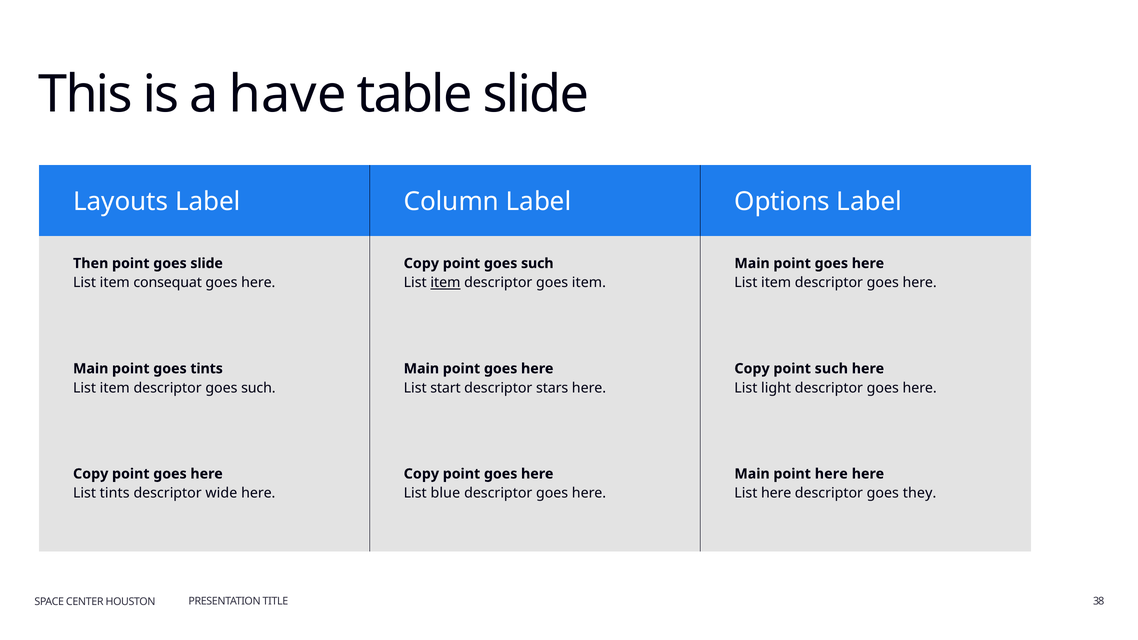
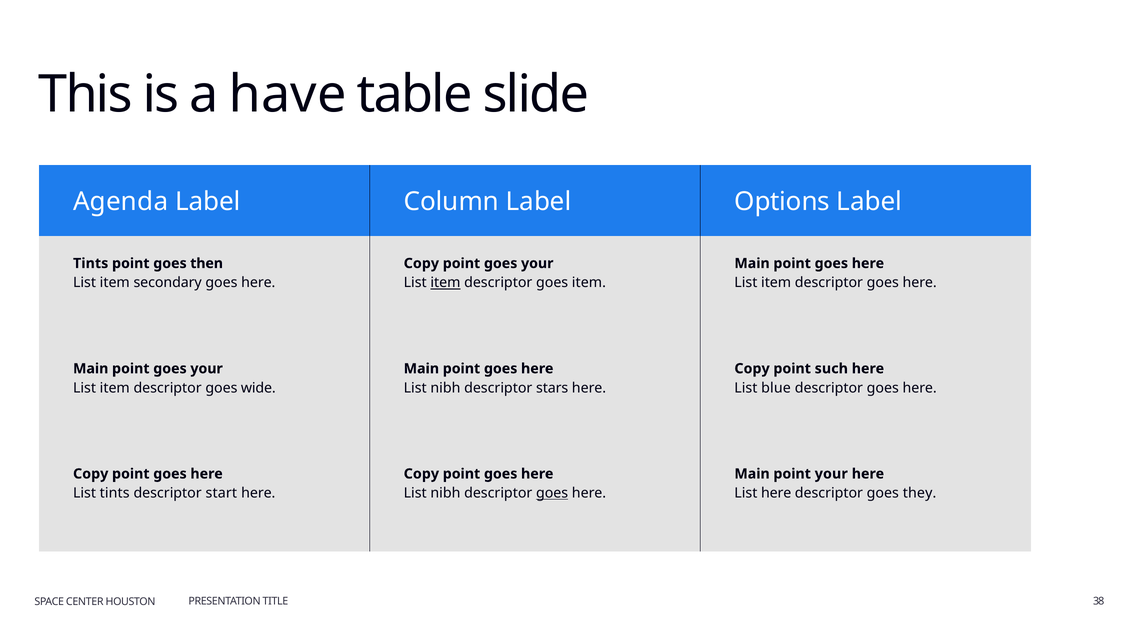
Layouts: Layouts -> Agenda
Then at (91, 263): Then -> Tints
goes slide: slide -> then
such at (537, 263): such -> your
consequat: consequat -> secondary
Main point goes tints: tints -> your
descriptor goes such: such -> wide
start at (445, 388): start -> nibh
light: light -> blue
point here: here -> your
wide: wide -> start
blue at (445, 493): blue -> nibh
goes at (552, 493) underline: none -> present
